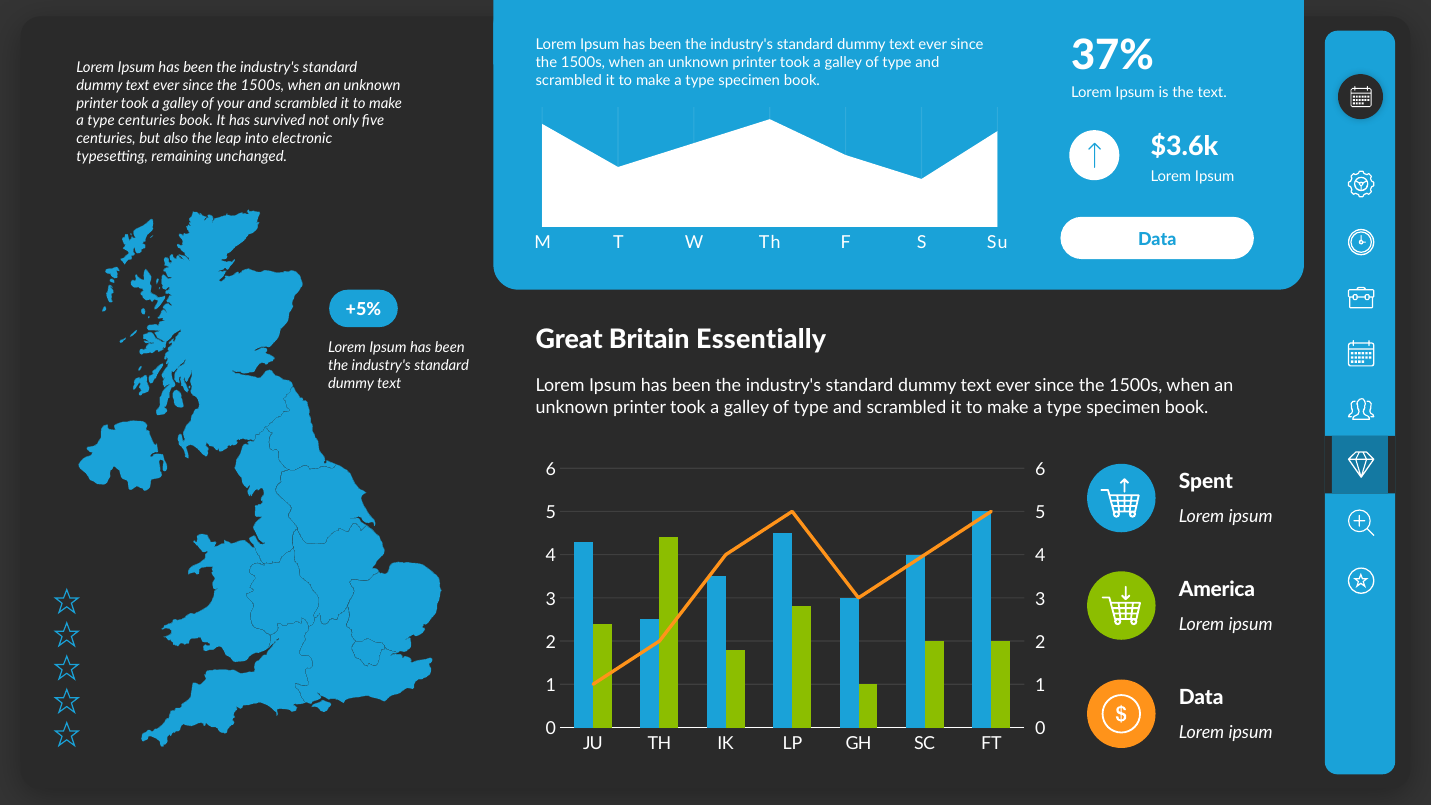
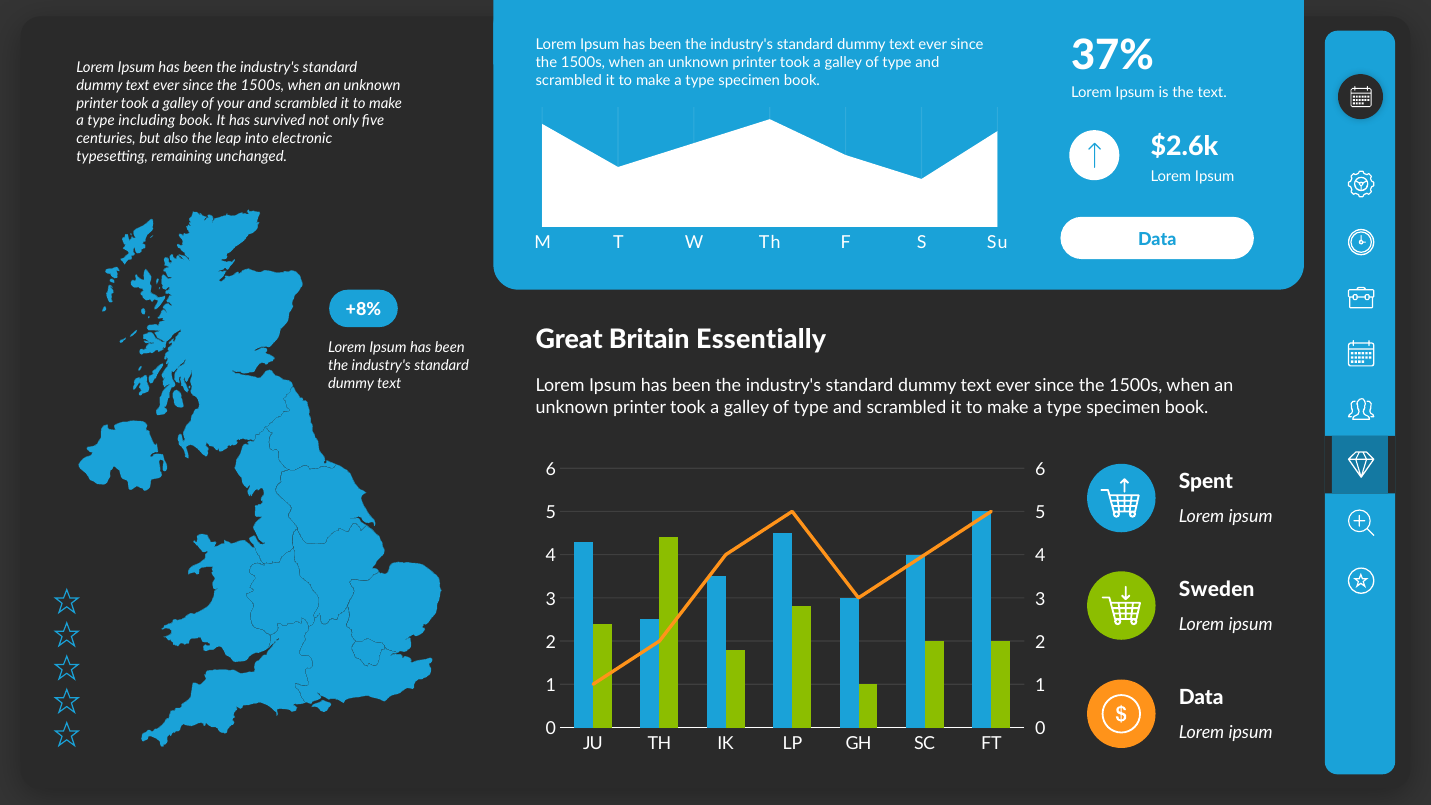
type centuries: centuries -> including
$3.6k: $3.6k -> $2.6k
+5%: +5% -> +8%
America: America -> Sweden
